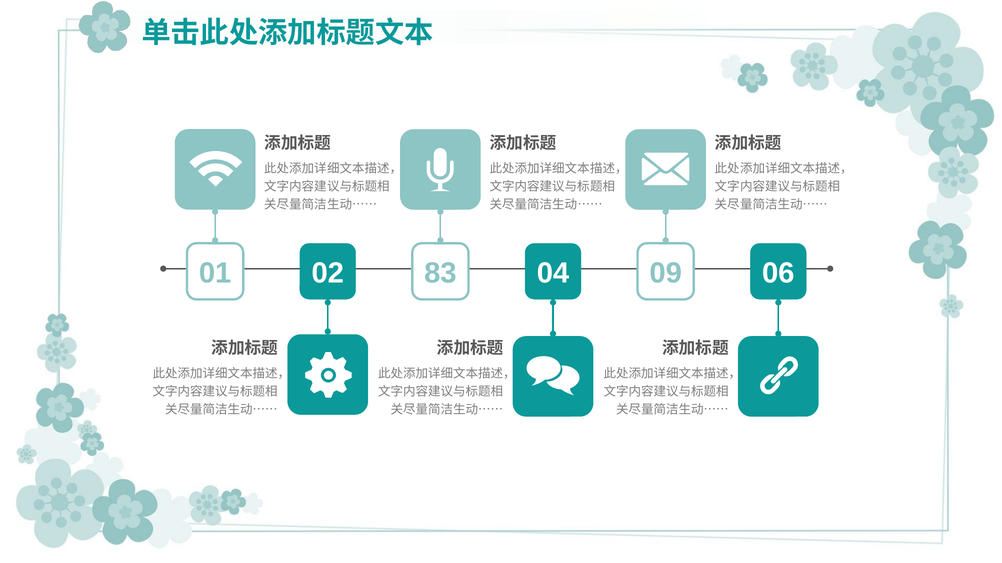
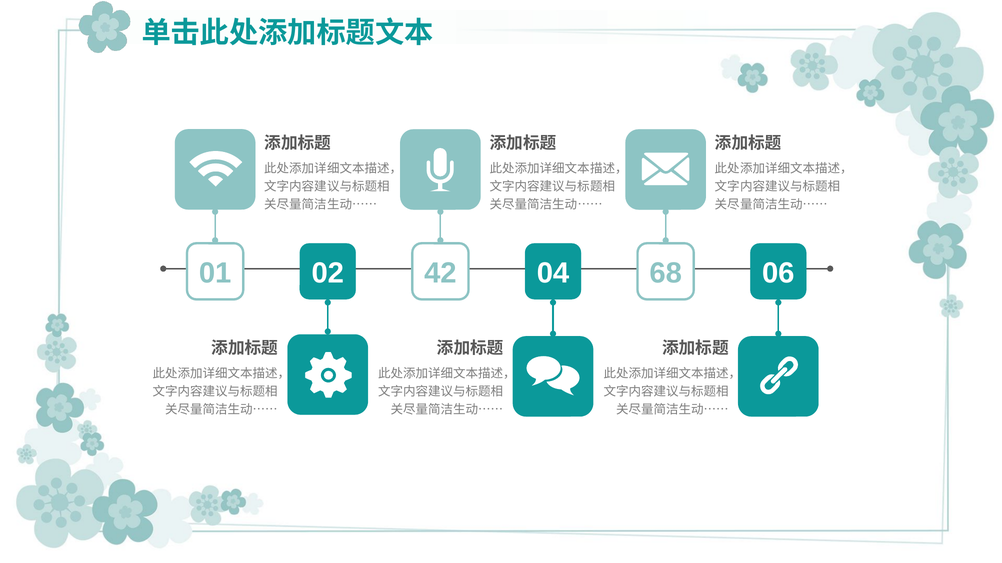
83: 83 -> 42
09: 09 -> 68
